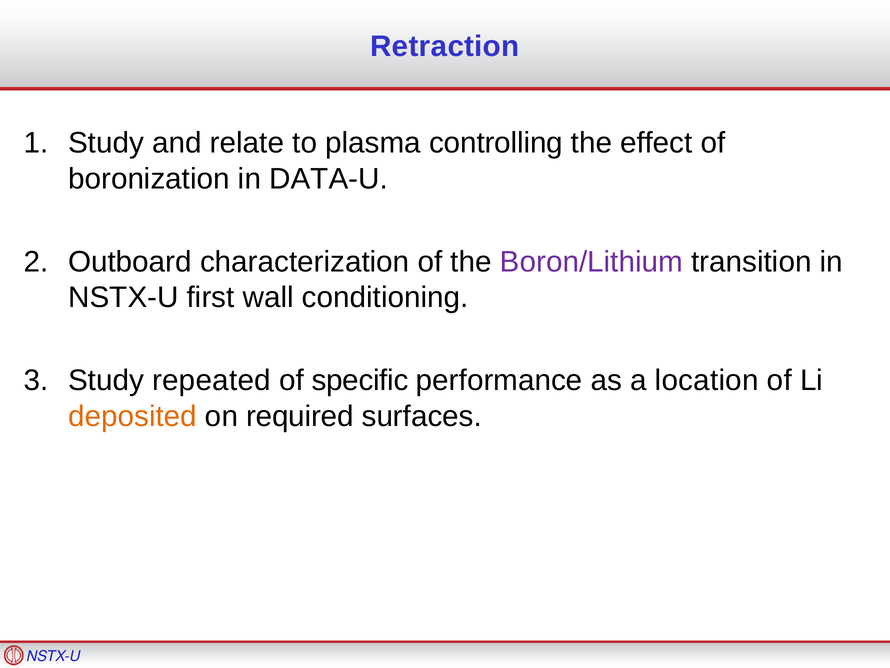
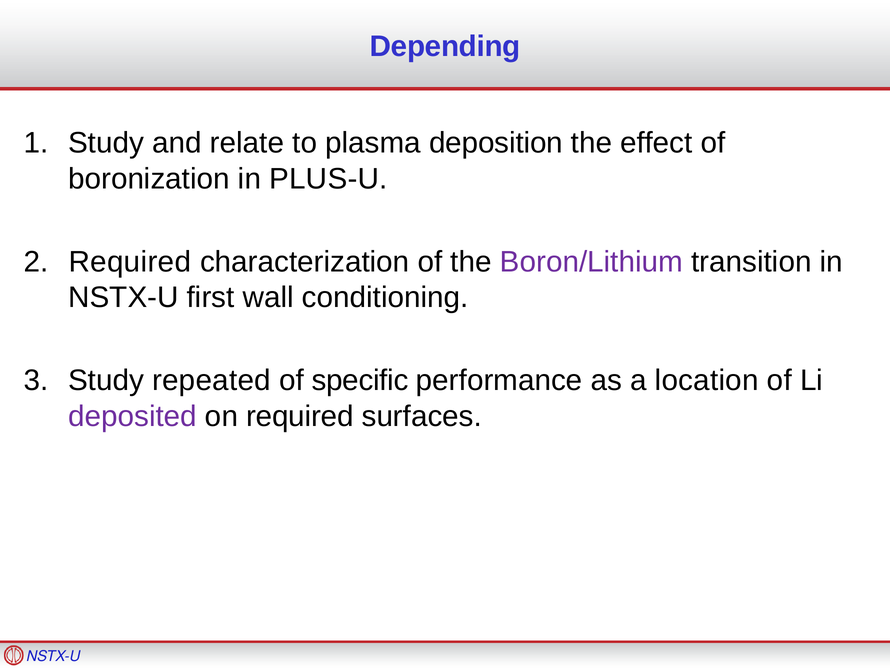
Retraction: Retraction -> Depending
controlling: controlling -> deposition
DATA-U: DATA-U -> PLUS-U
Outboard at (130, 262): Outboard -> Required
deposited colour: orange -> purple
